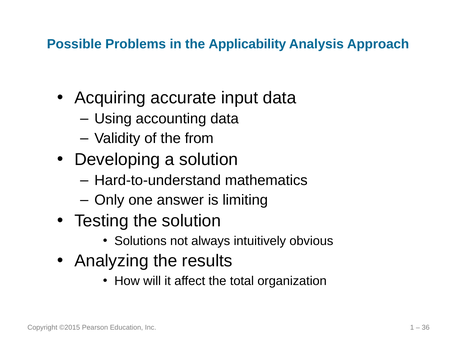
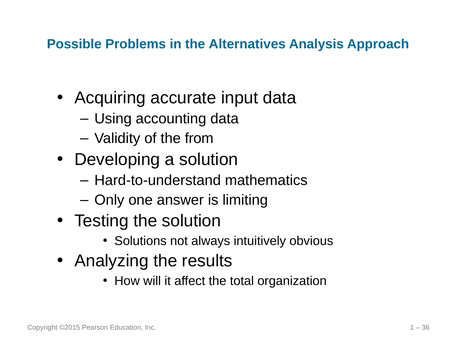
Applicability: Applicability -> Alternatives
